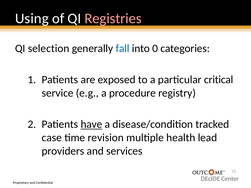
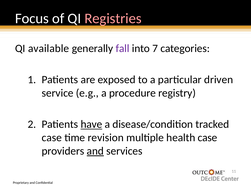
Using: Using -> Focus
selection: selection -> available
fall colour: blue -> purple
0: 0 -> 7
critical: critical -> driven
health lead: lead -> case
and at (95, 151) underline: none -> present
